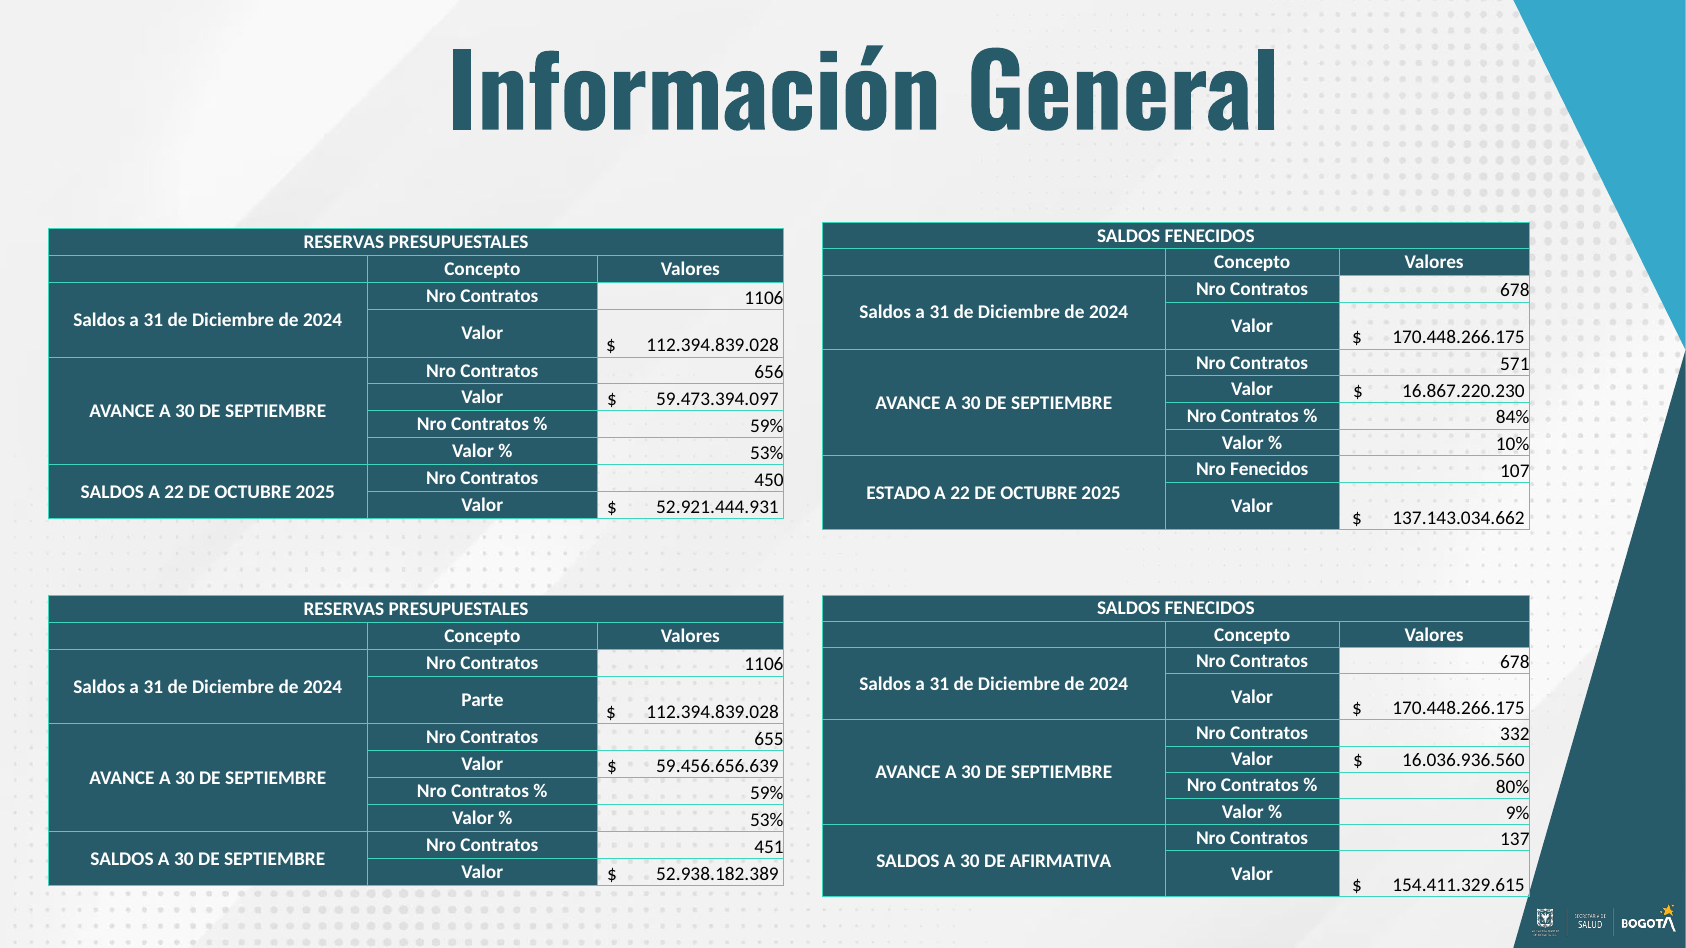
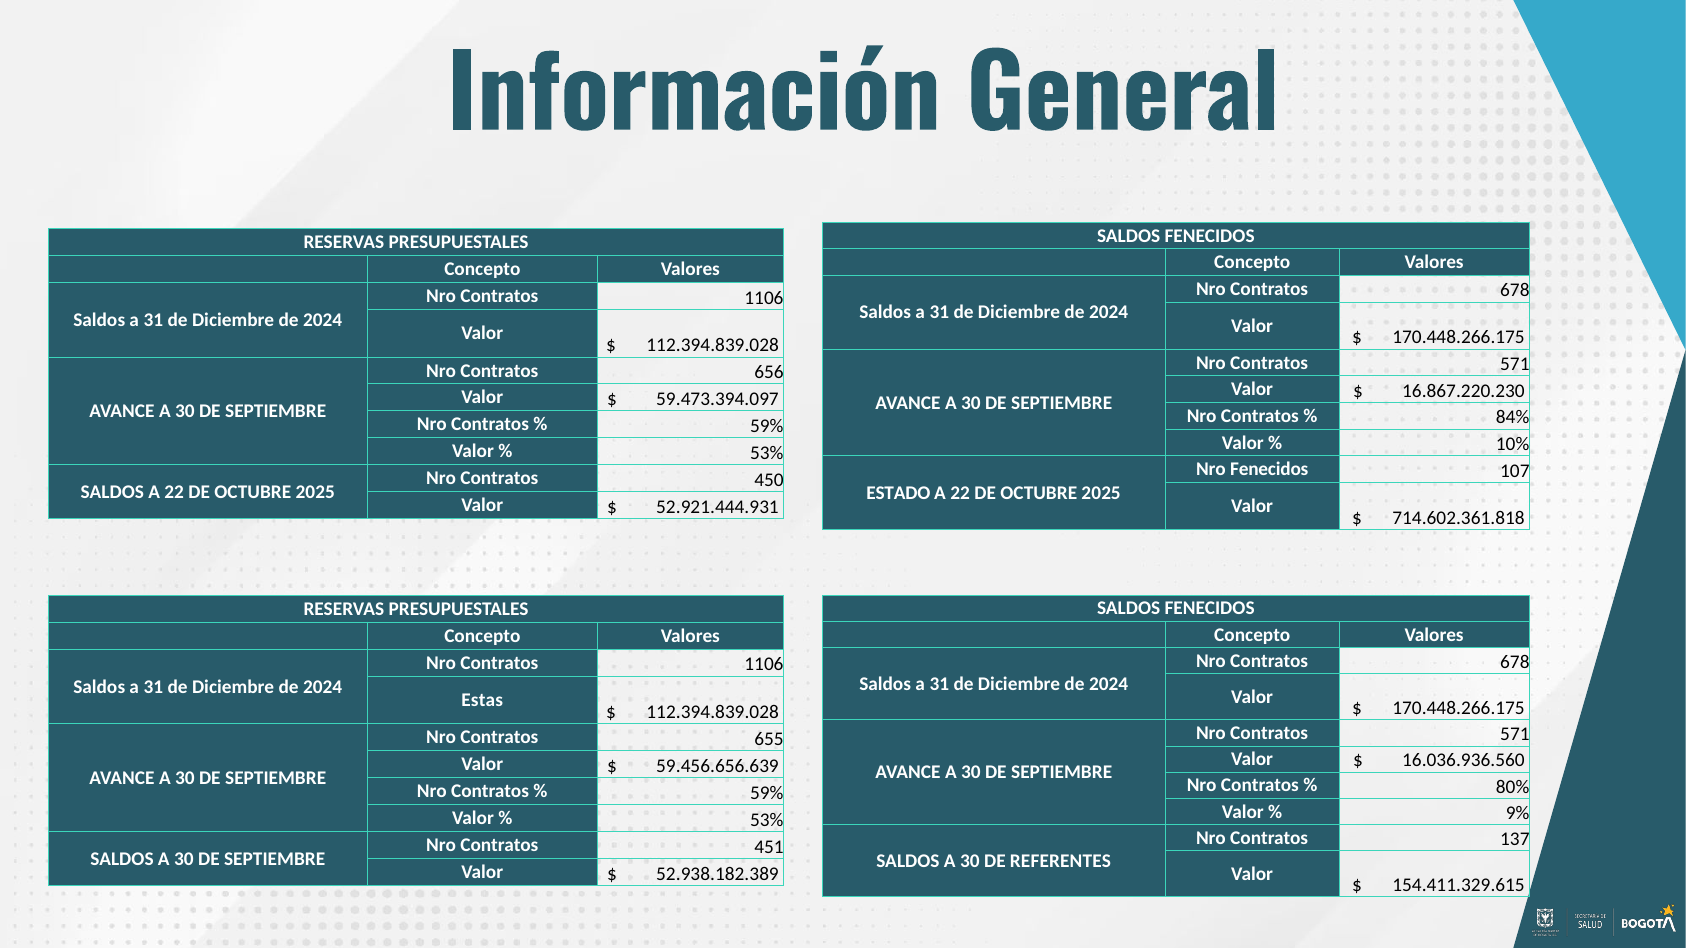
137.143.034.662: 137.143.034.662 -> 714.602.361.818
Parte: Parte -> Estas
332 at (1515, 735): 332 -> 571
AFIRMATIVA: AFIRMATIVA -> REFERENTES
